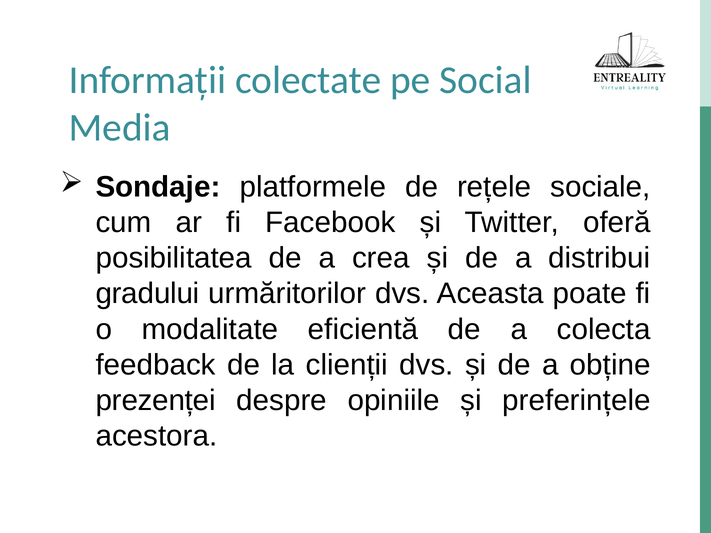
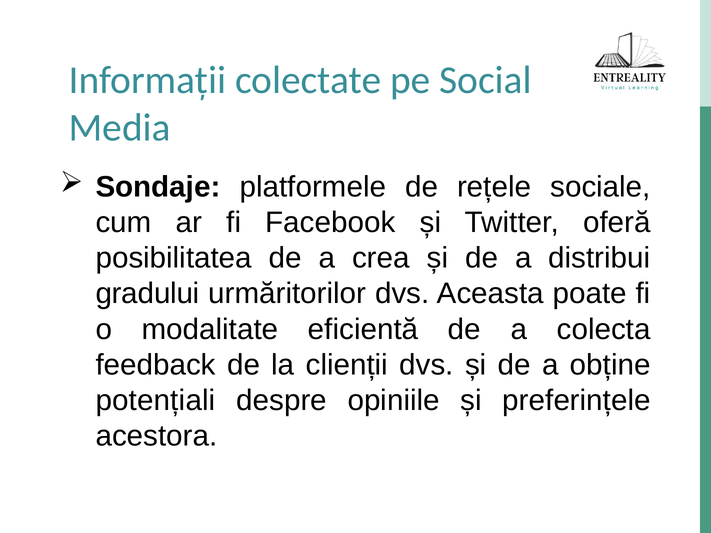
prezenței: prezenței -> potențiali
